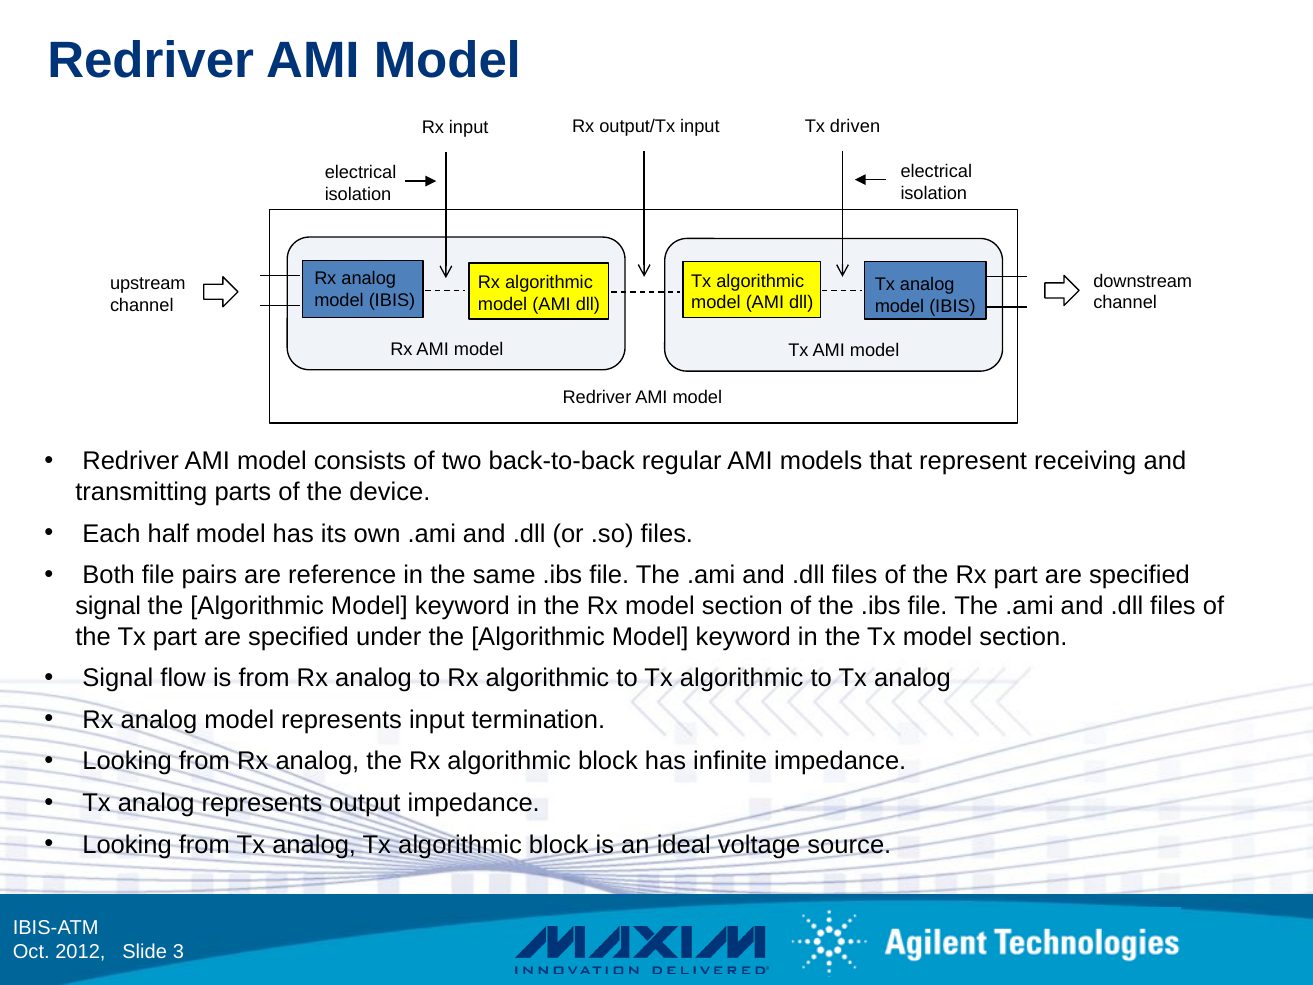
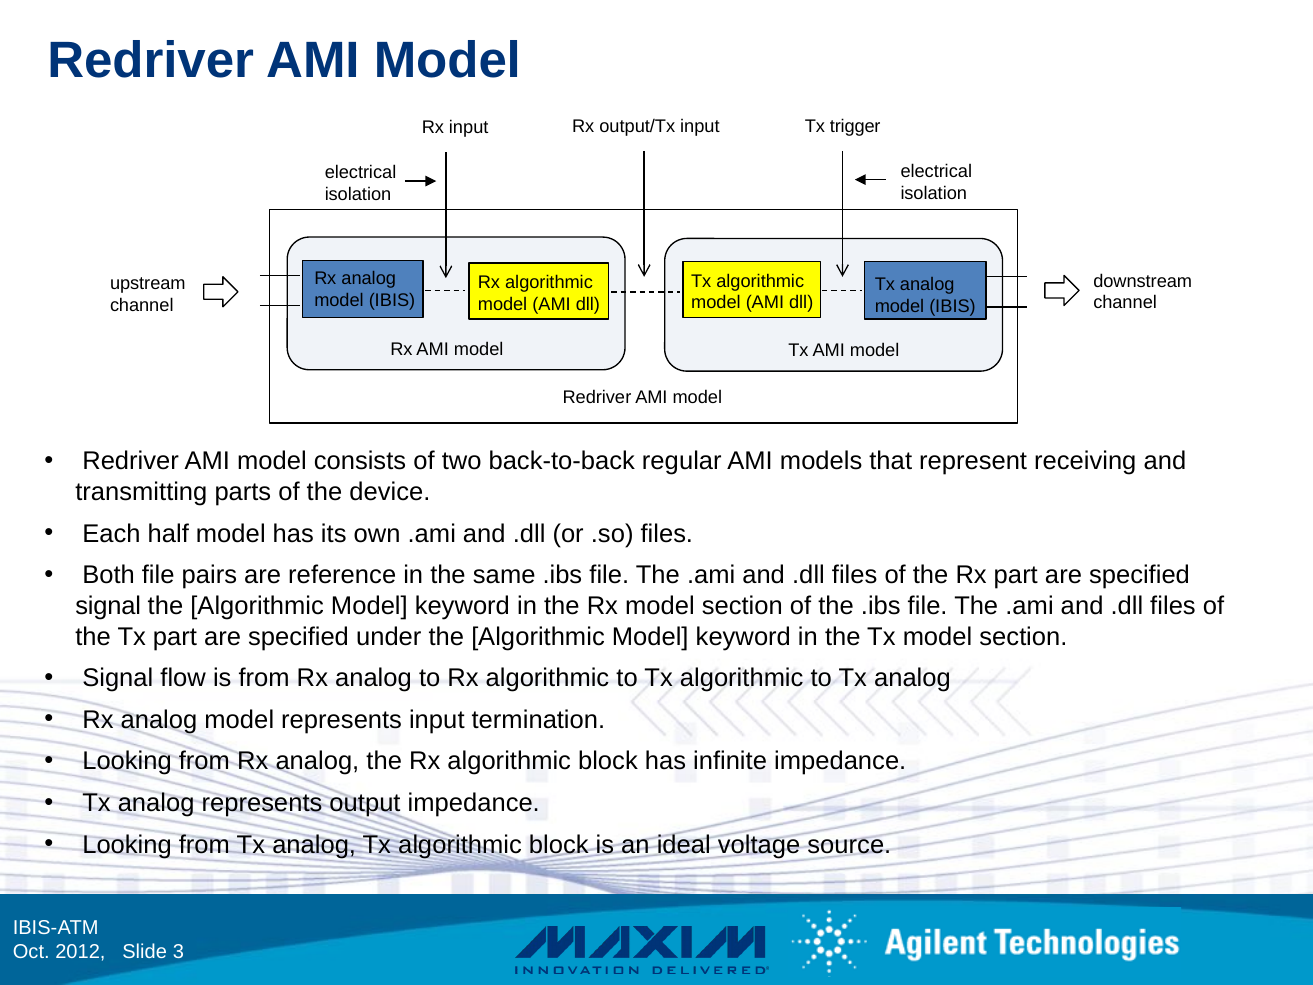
driven: driven -> trigger
